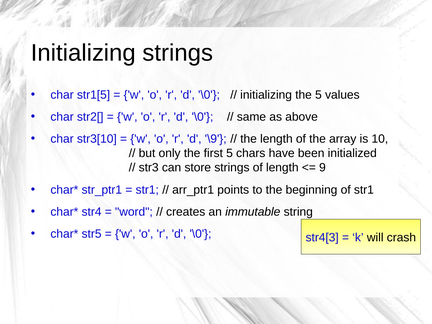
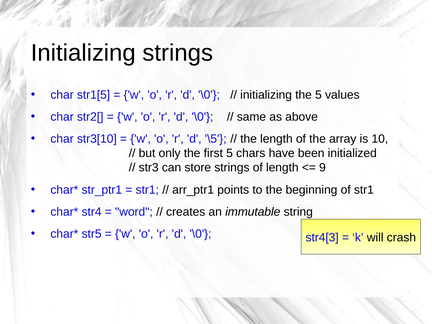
\9: \9 -> \5
